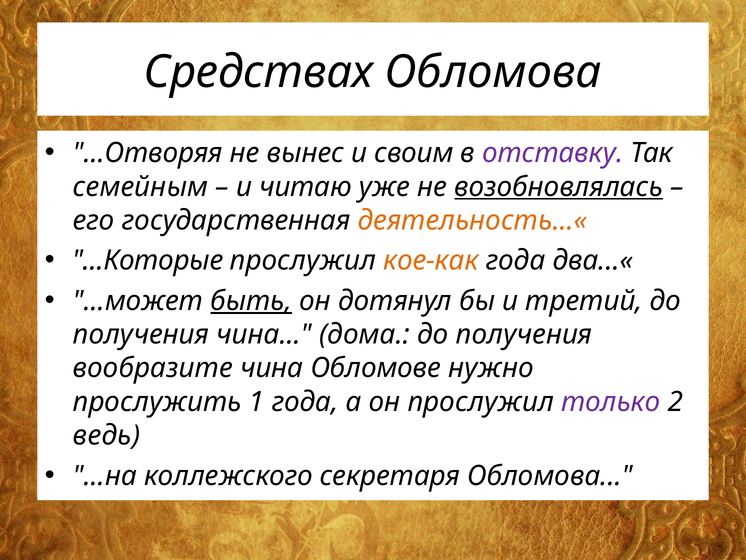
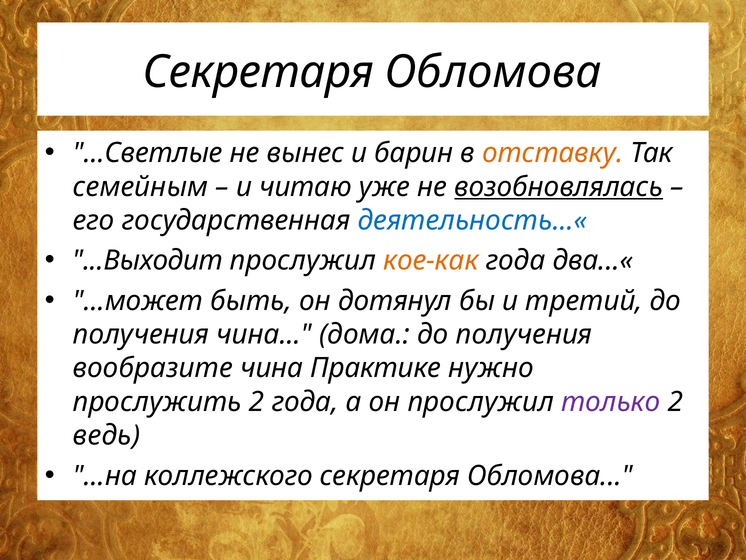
Средствах at (258, 72): Средствах -> Секретаря
...Отворяя: ...Отворяя -> ...Светлые
своим: своим -> барин
отставку colour: purple -> orange
деятельность...« colour: orange -> blue
...Которые: ...Которые -> ...Выходит
быть underline: present -> none
Обломове: Обломове -> Практике
прослужить 1: 1 -> 2
